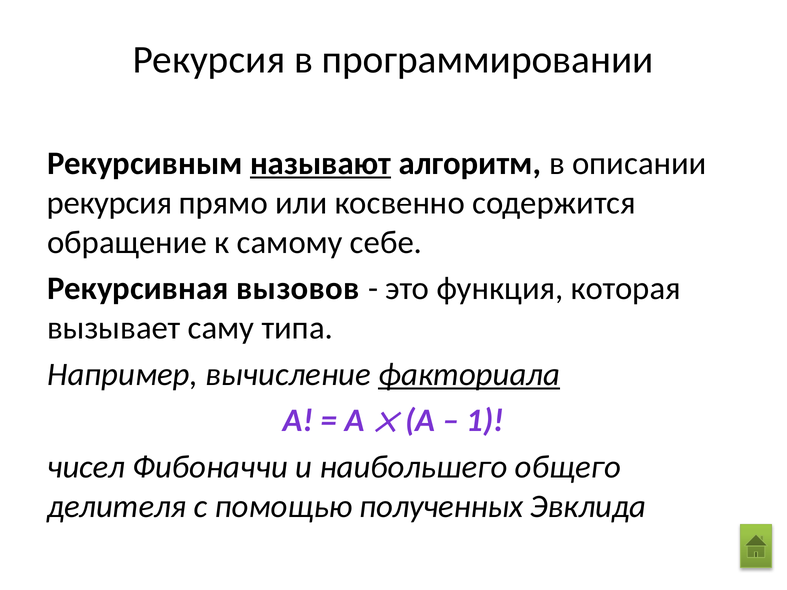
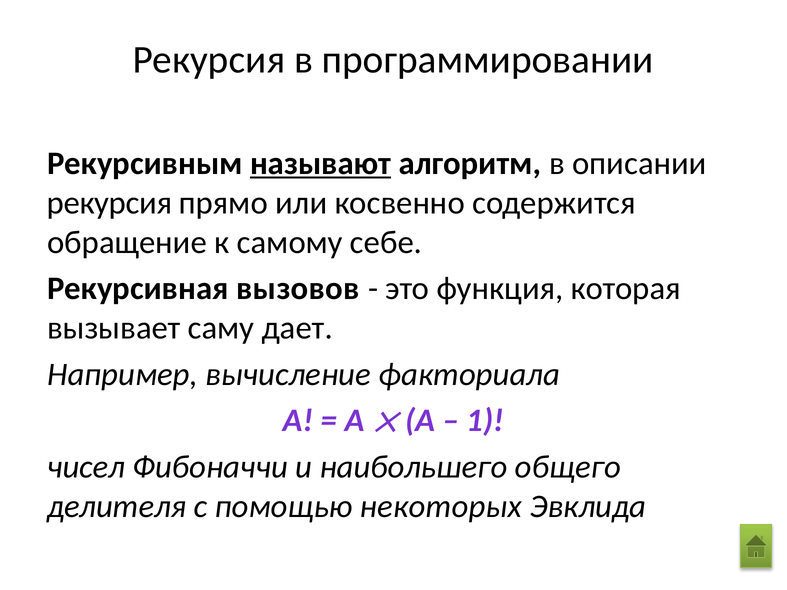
типа: типа -> дает
факториала underline: present -> none
полученных: полученных -> некоторых
